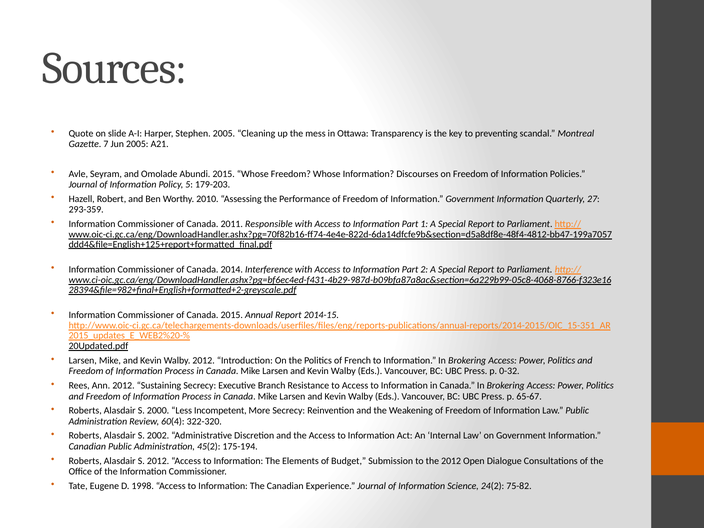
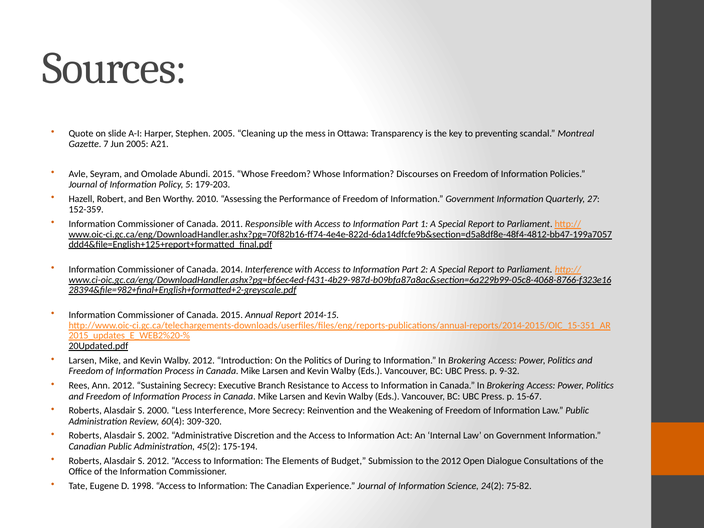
293-359: 293-359 -> 152-359
French: French -> During
0-32: 0-32 -> 9-32
65-67: 65-67 -> 15-67
Less Incompetent: Incompetent -> Interference
322-320: 322-320 -> 309-320
